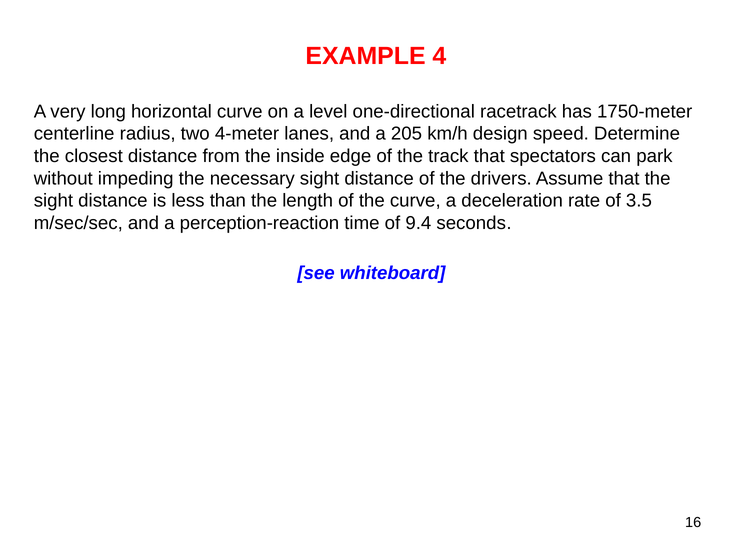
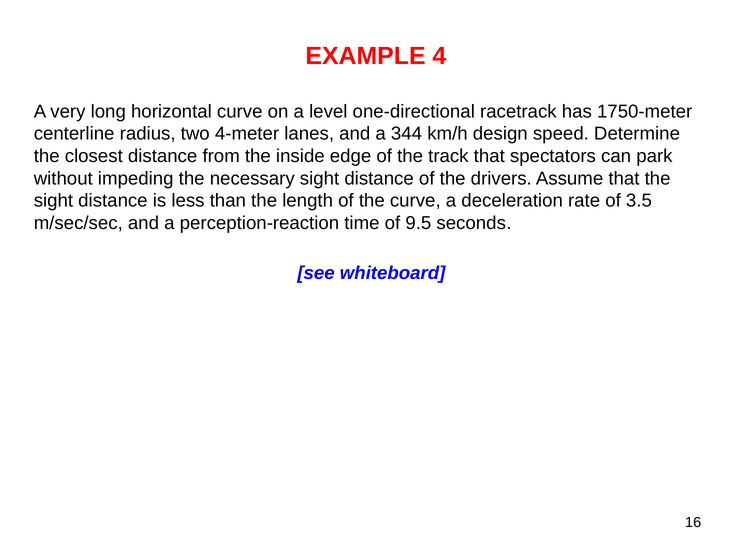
205: 205 -> 344
9.4: 9.4 -> 9.5
